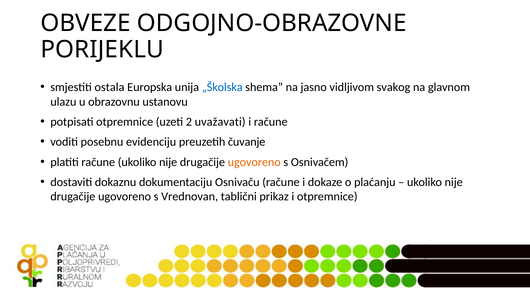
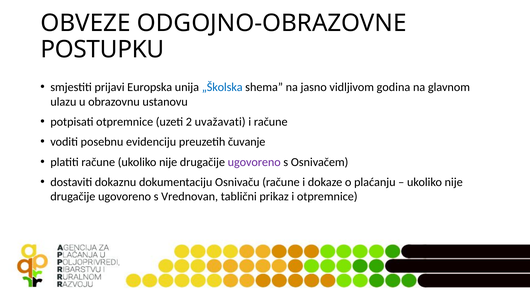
PORIJEKLU: PORIJEKLU -> POSTUPKU
ostala: ostala -> prijavi
svakog: svakog -> godina
ugovoreno at (254, 162) colour: orange -> purple
